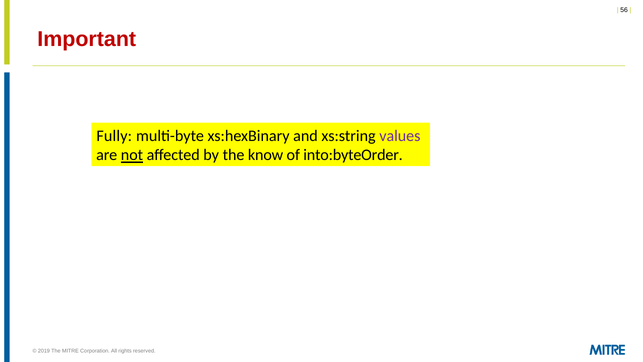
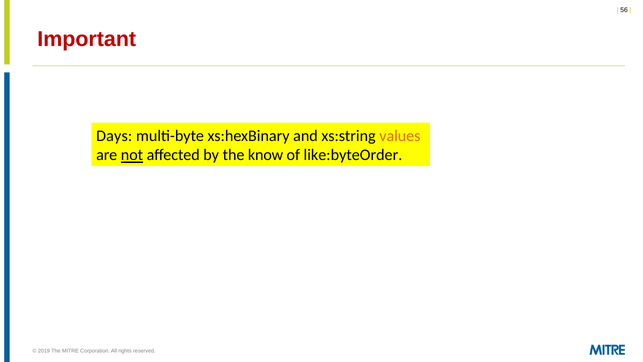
Fully: Fully -> Days
values colour: purple -> orange
into:byteOrder: into:byteOrder -> like:byteOrder
